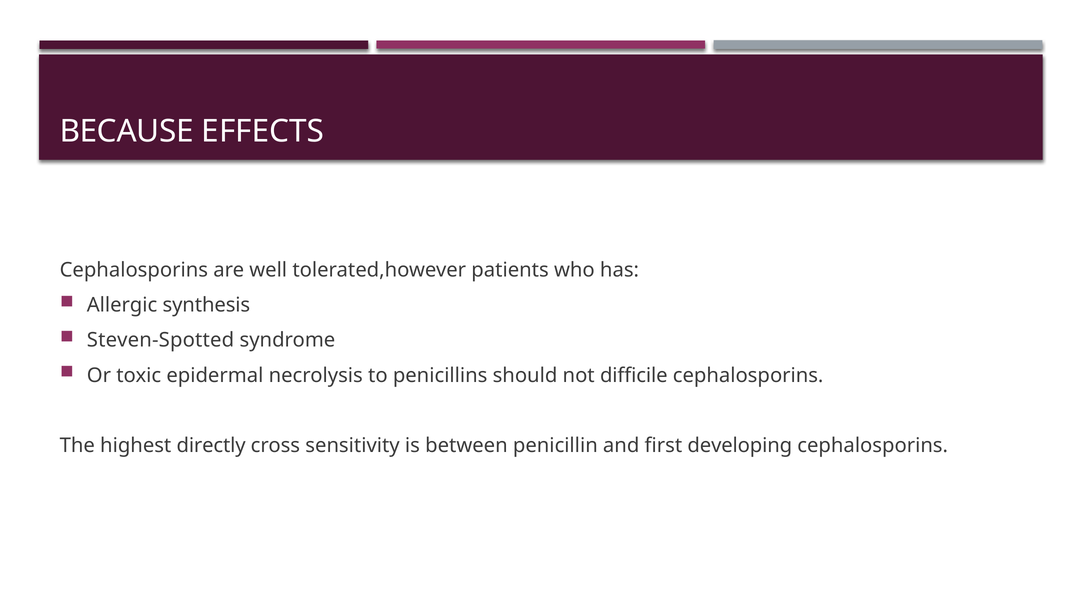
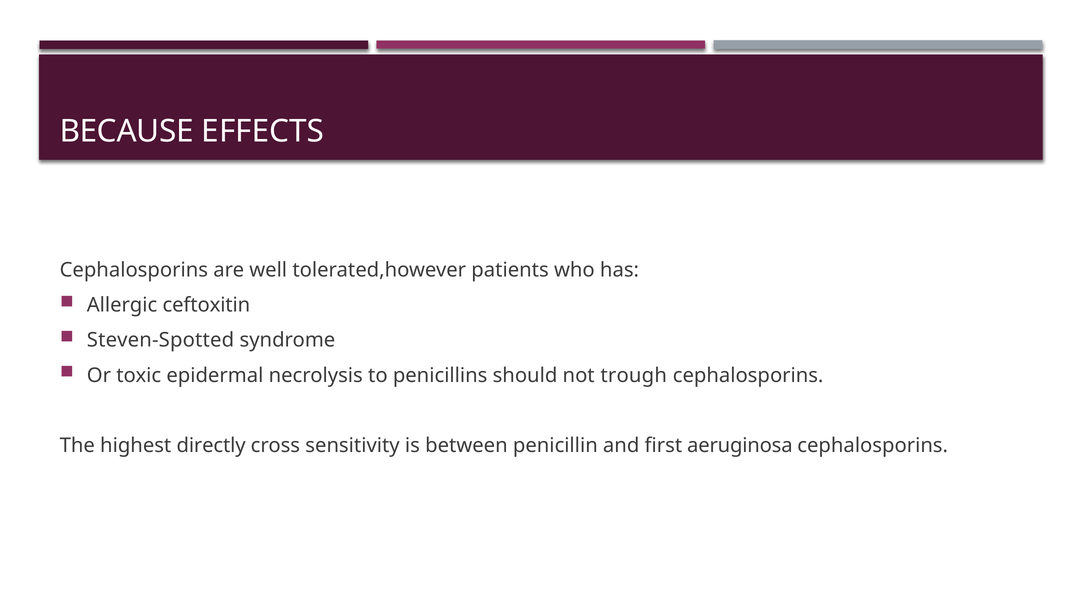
synthesis: synthesis -> ceftoxitin
difficile: difficile -> trough
developing: developing -> aeruginosa
